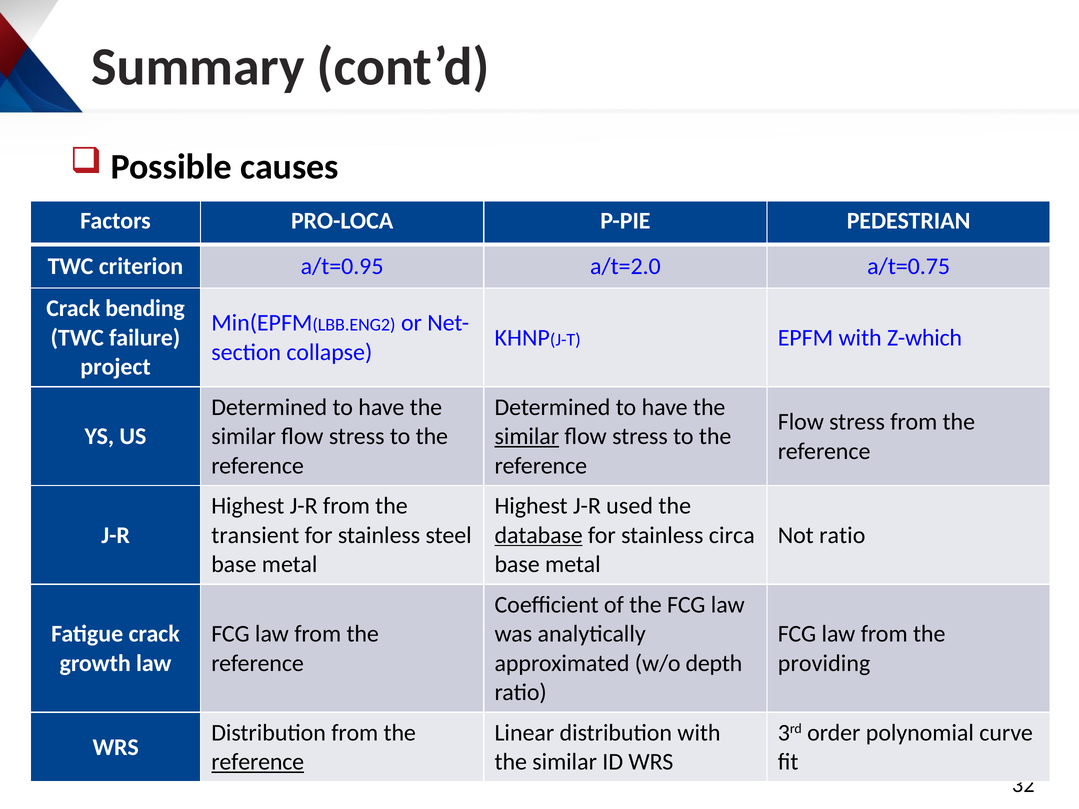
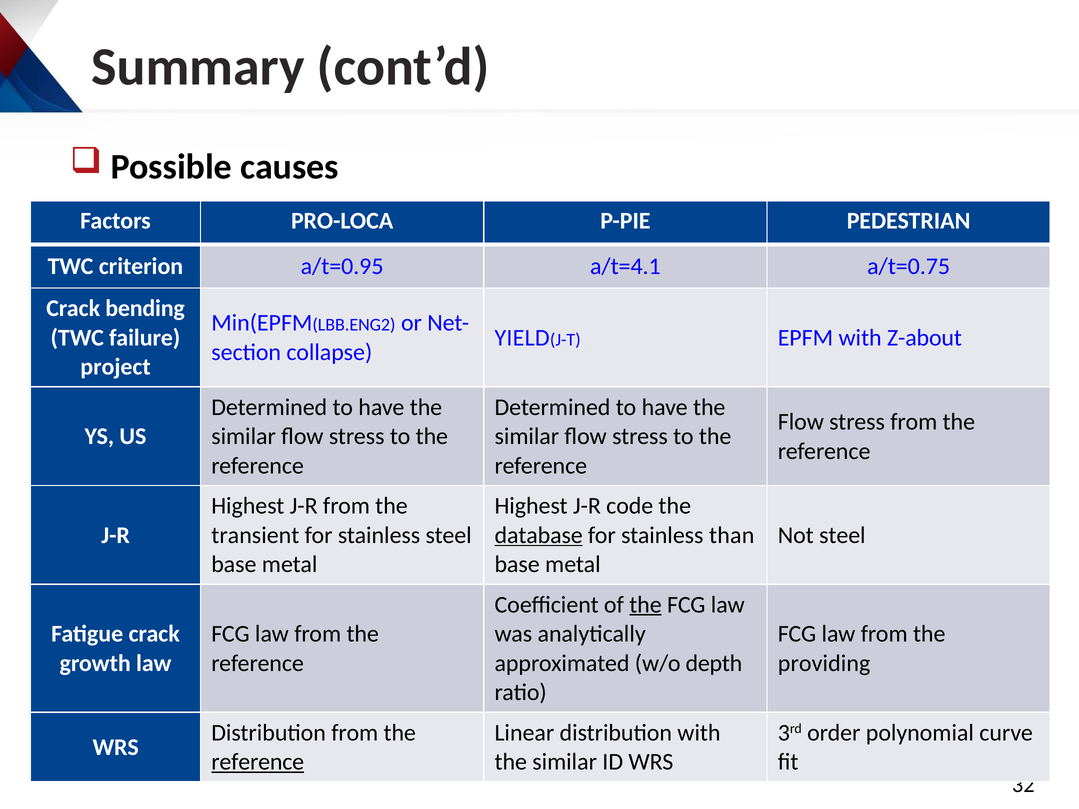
a/t=2.0: a/t=2.0 -> a/t=4.1
KHNP: KHNP -> YIELD
Z-which: Z-which -> Z-about
similar at (527, 437) underline: present -> none
used: used -> code
circa: circa -> than
Not ratio: ratio -> steel
the at (645, 605) underline: none -> present
